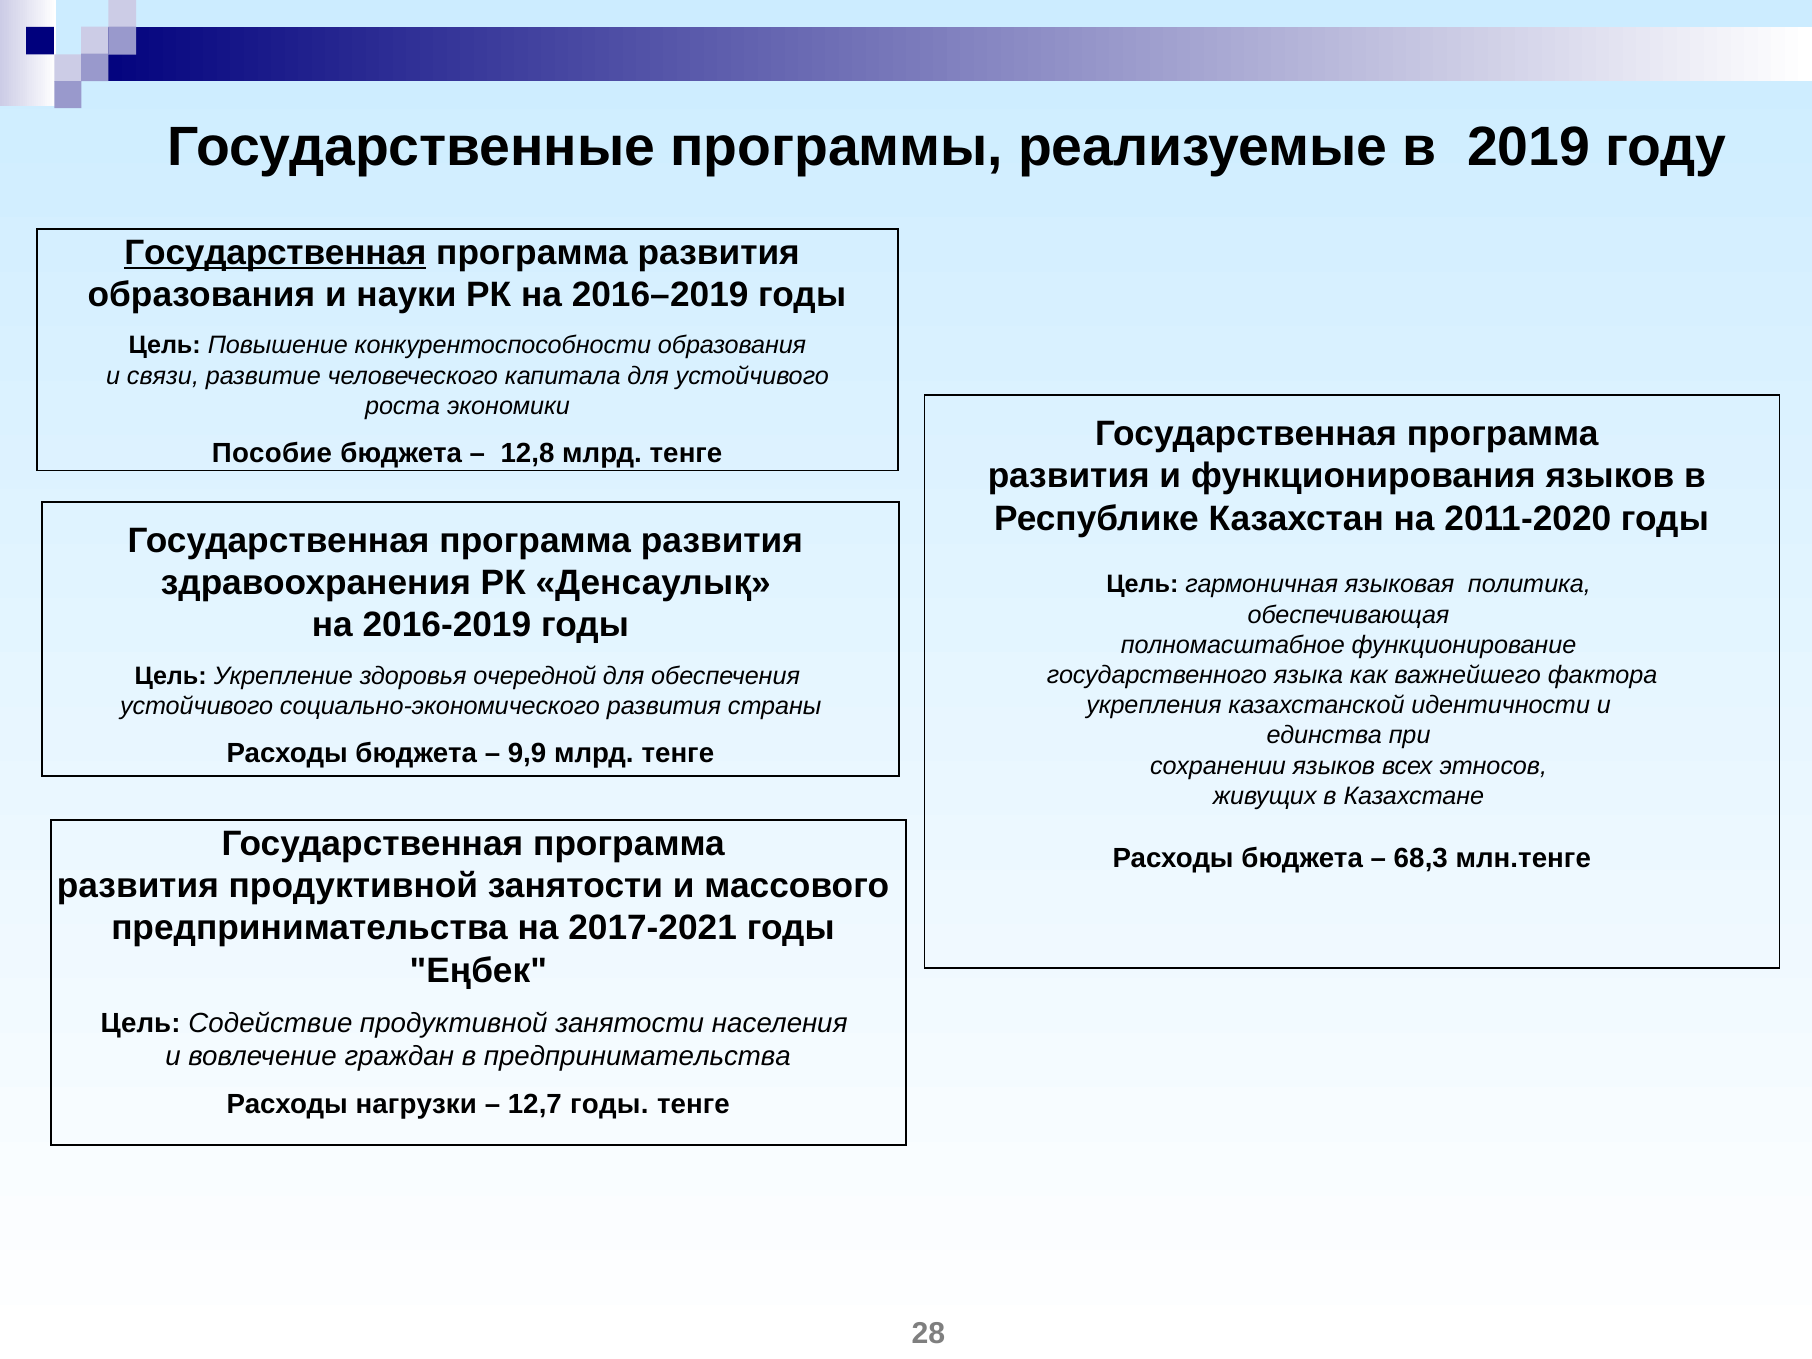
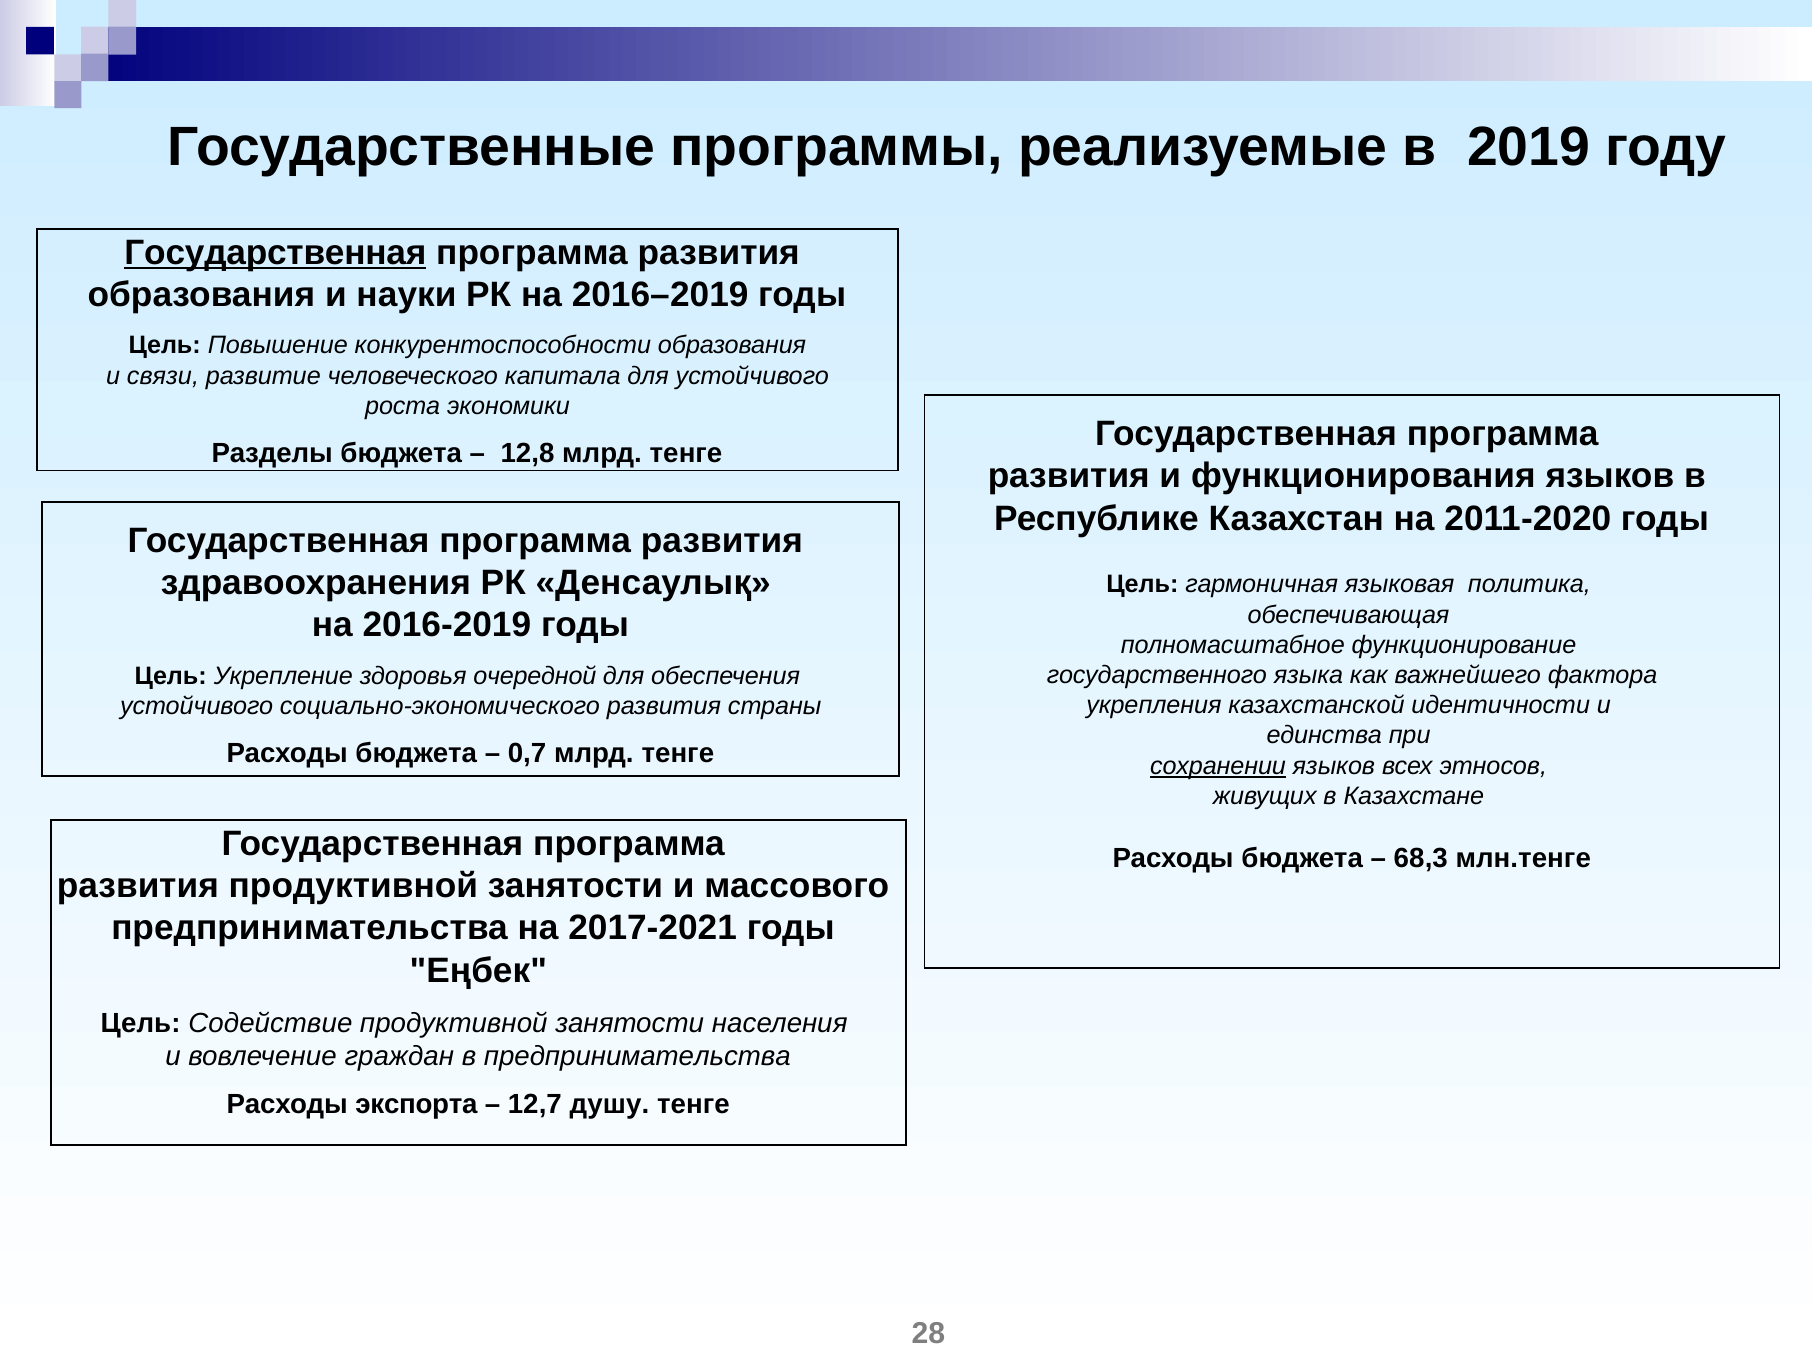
Пособие: Пособие -> Разделы
9,9: 9,9 -> 0,7
сохранении underline: none -> present
нагрузки: нагрузки -> экспорта
12,7 годы: годы -> душу
